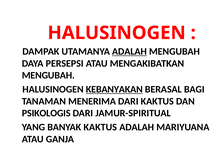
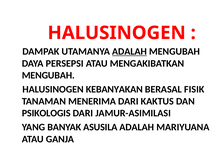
KEBANYAKAN underline: present -> none
BAGI: BAGI -> FISIK
JAMUR-SPIRITUAL: JAMUR-SPIRITUAL -> JAMUR-ASIMILASI
BANYAK KAKTUS: KAKTUS -> ASUSILA
